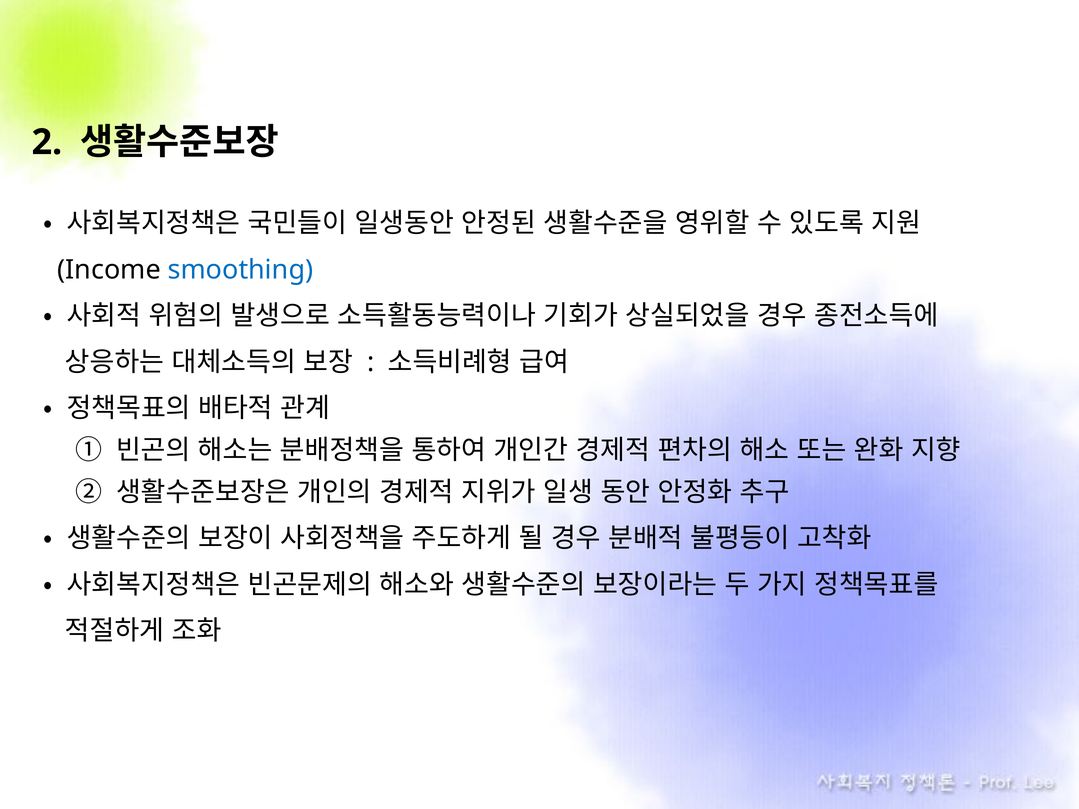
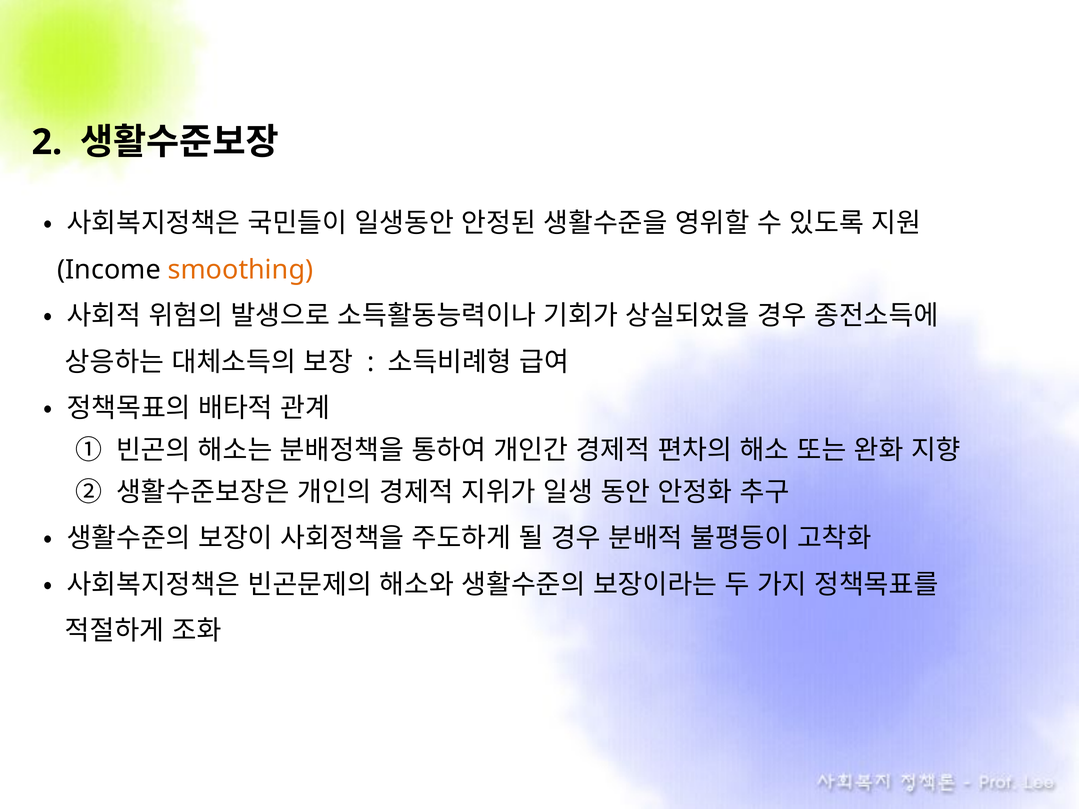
smoothing colour: blue -> orange
